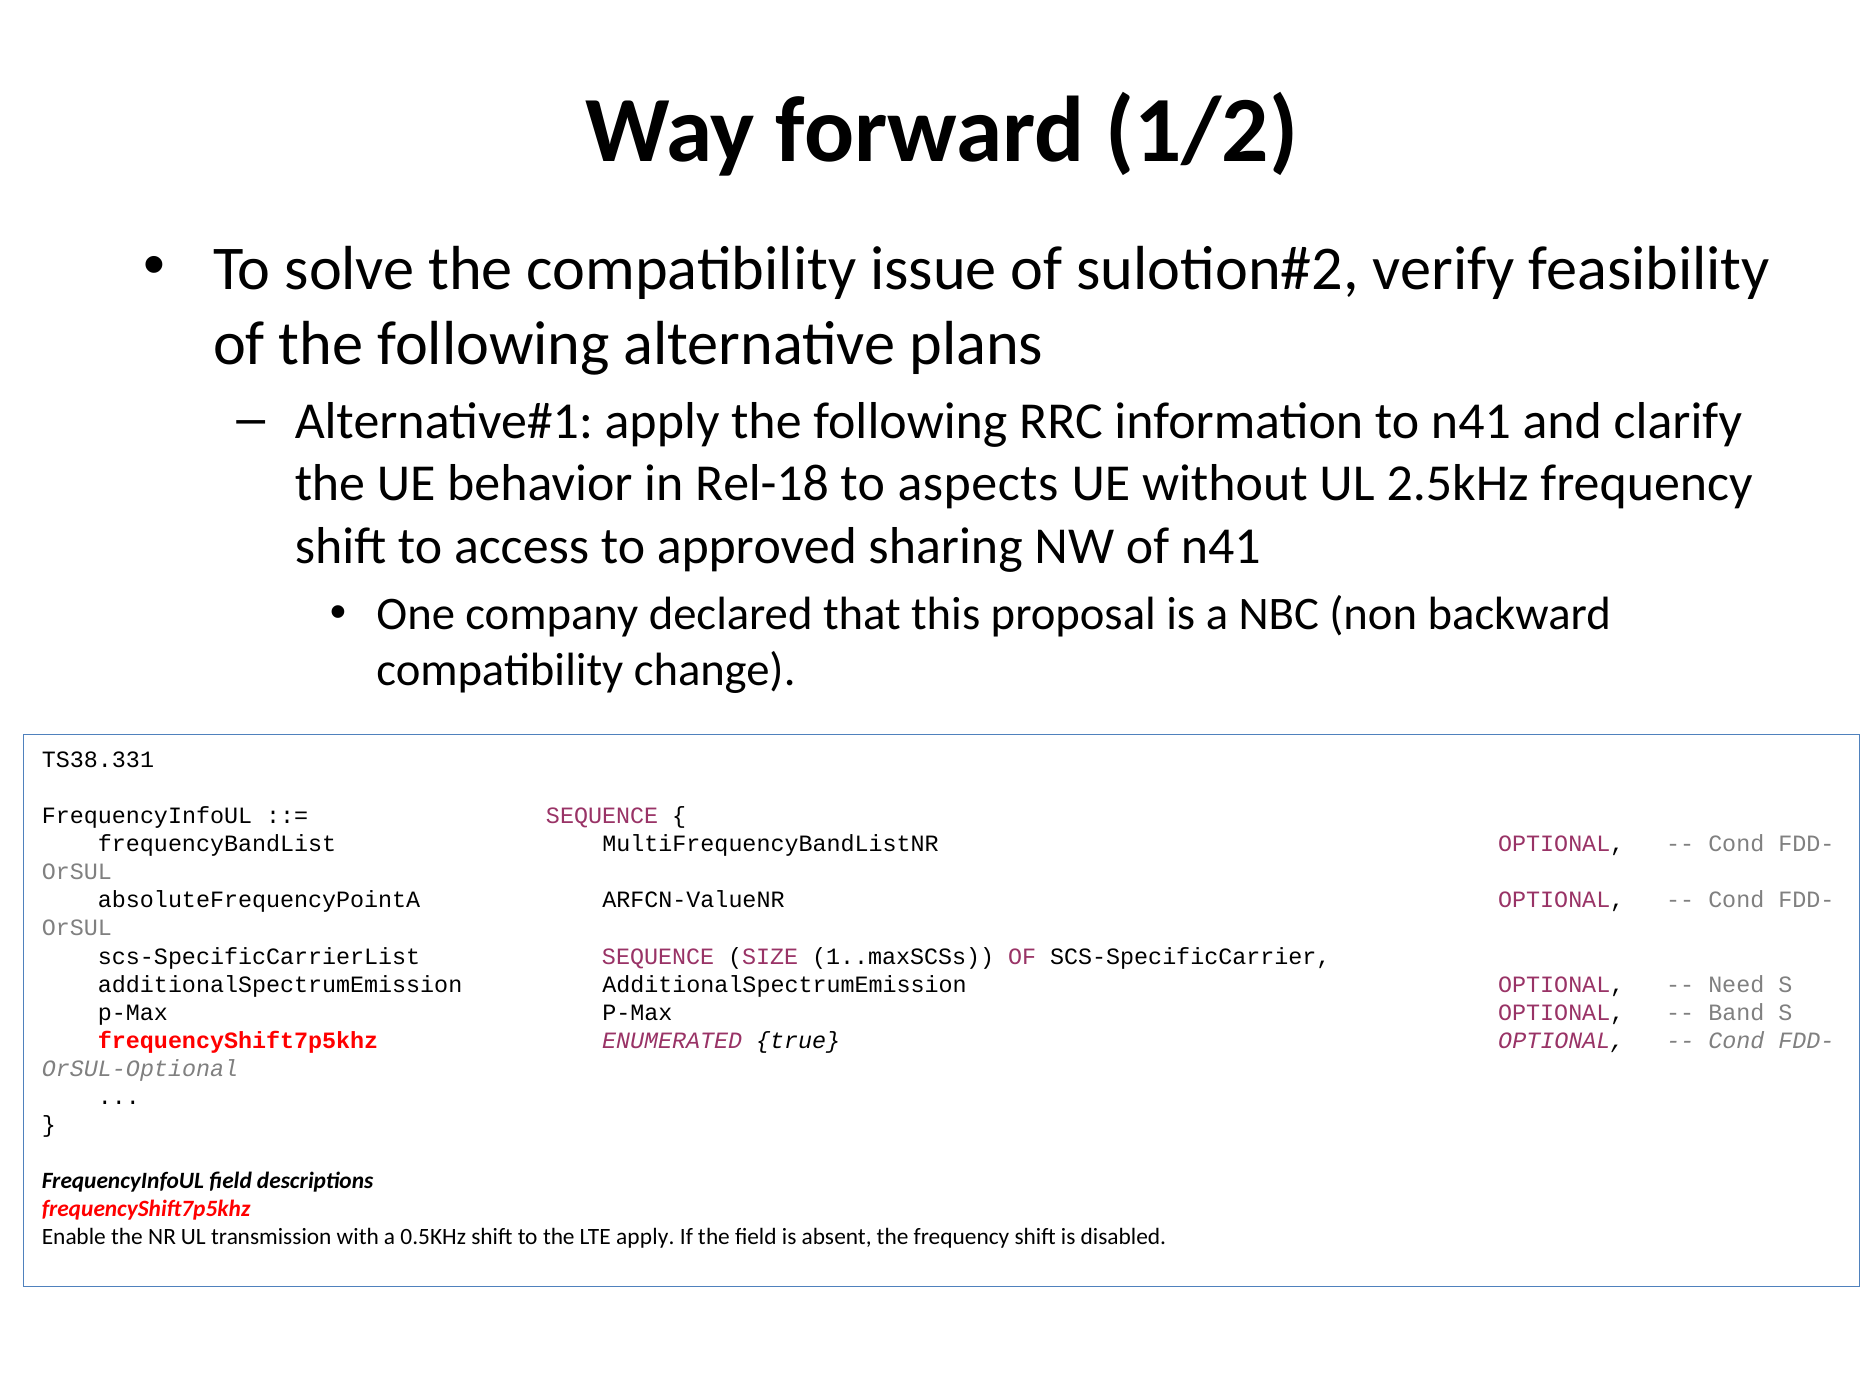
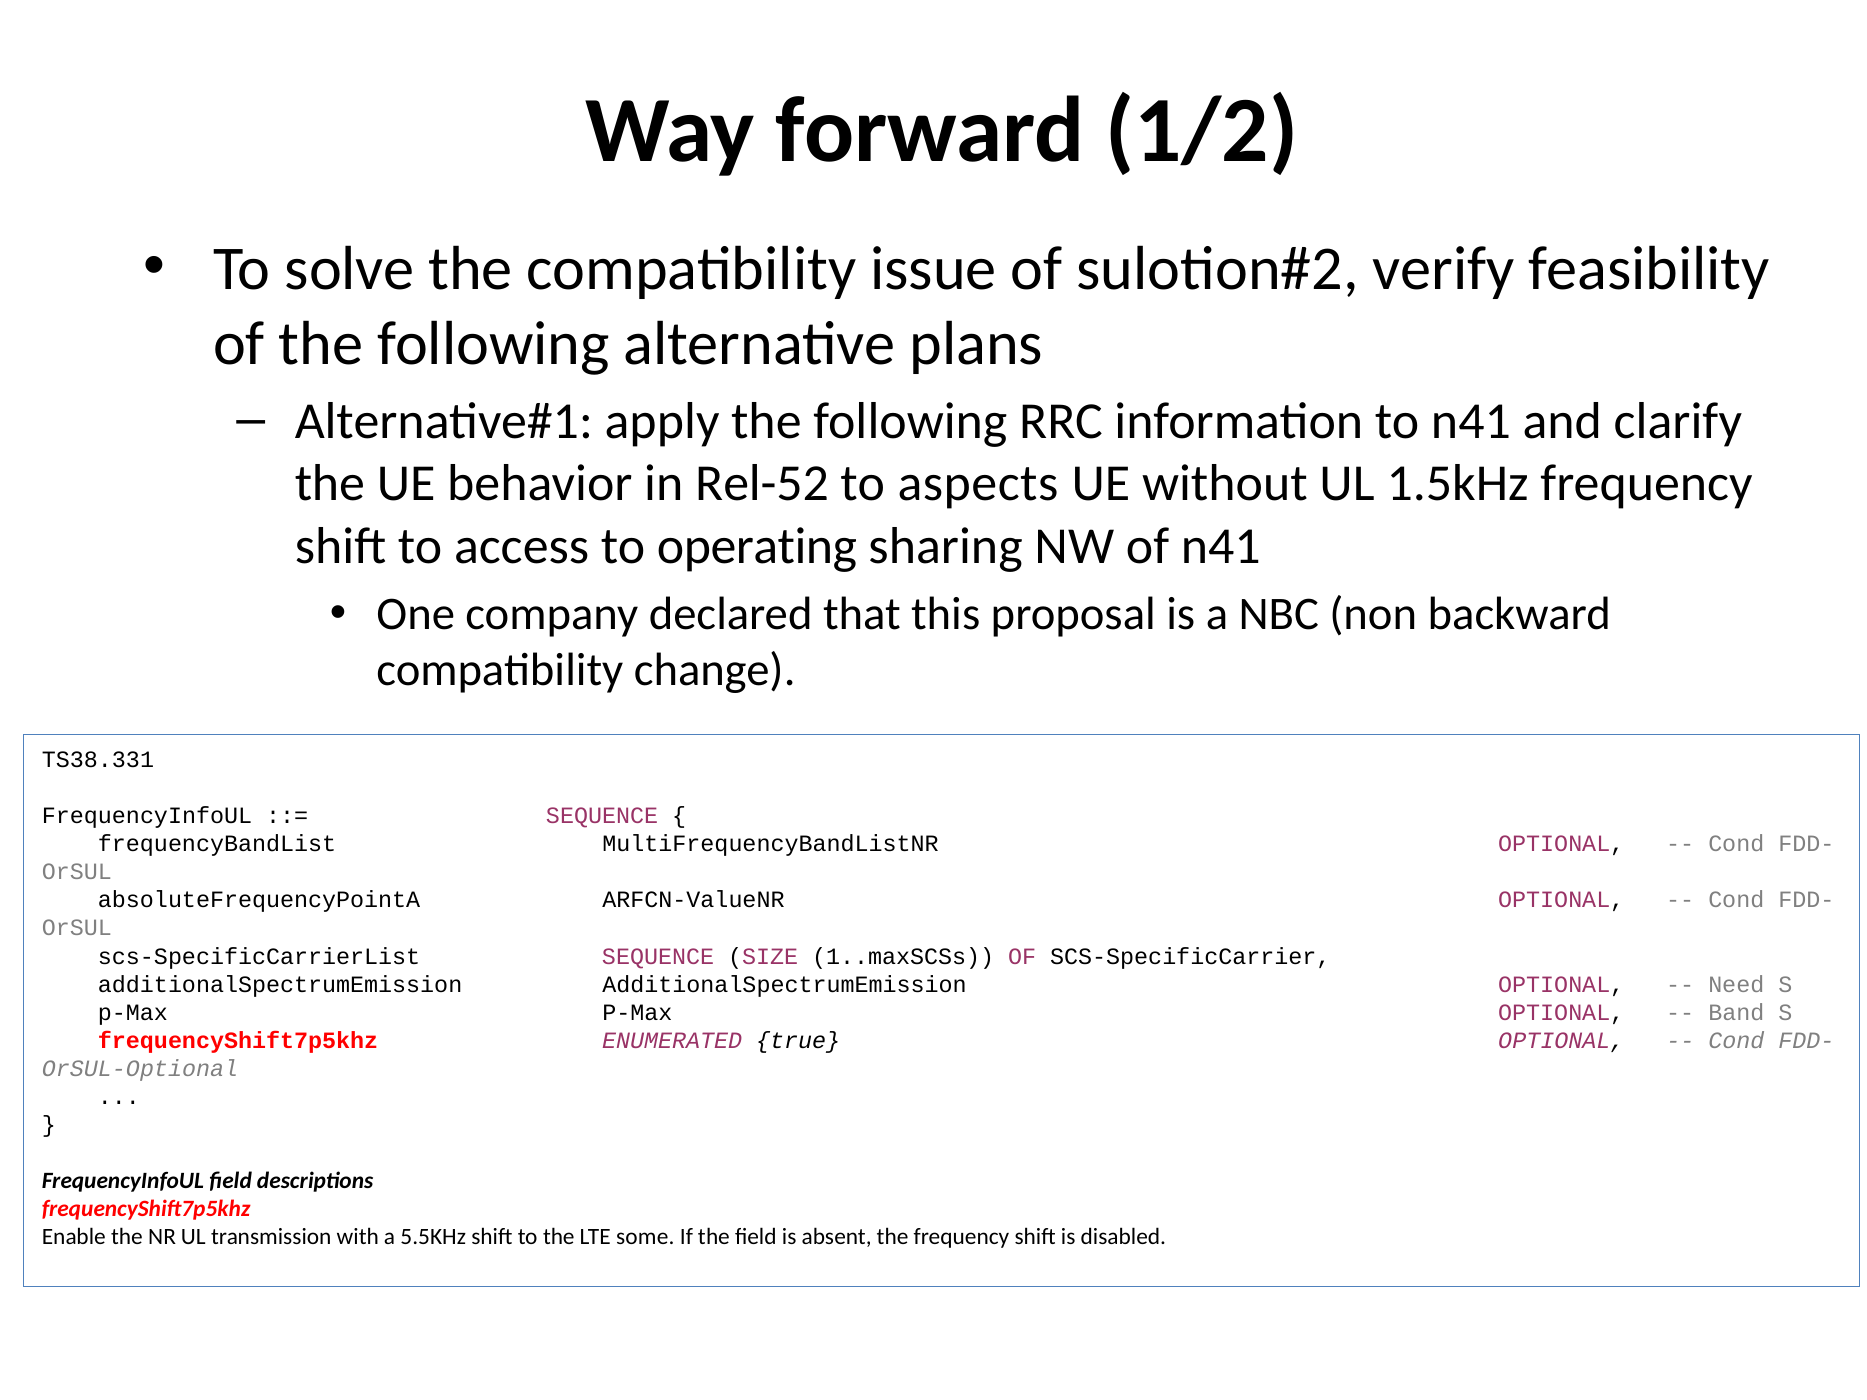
Rel-18: Rel-18 -> Rel-52
2.5kHz: 2.5kHz -> 1.5kHz
approved: approved -> operating
0.5KHz: 0.5KHz -> 5.5KHz
LTE apply: apply -> some
